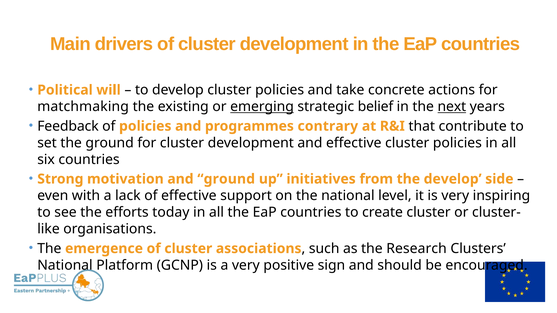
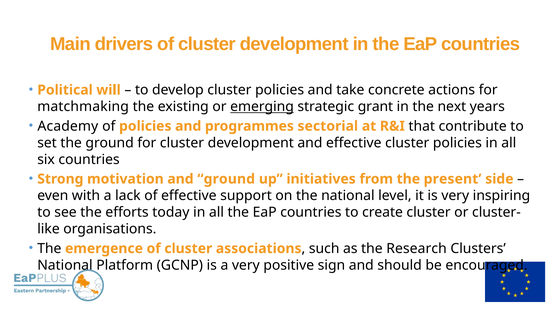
belief: belief -> grant
next underline: present -> none
Feedback: Feedback -> Academy
contrary: contrary -> sectorial
the develop: develop -> present
